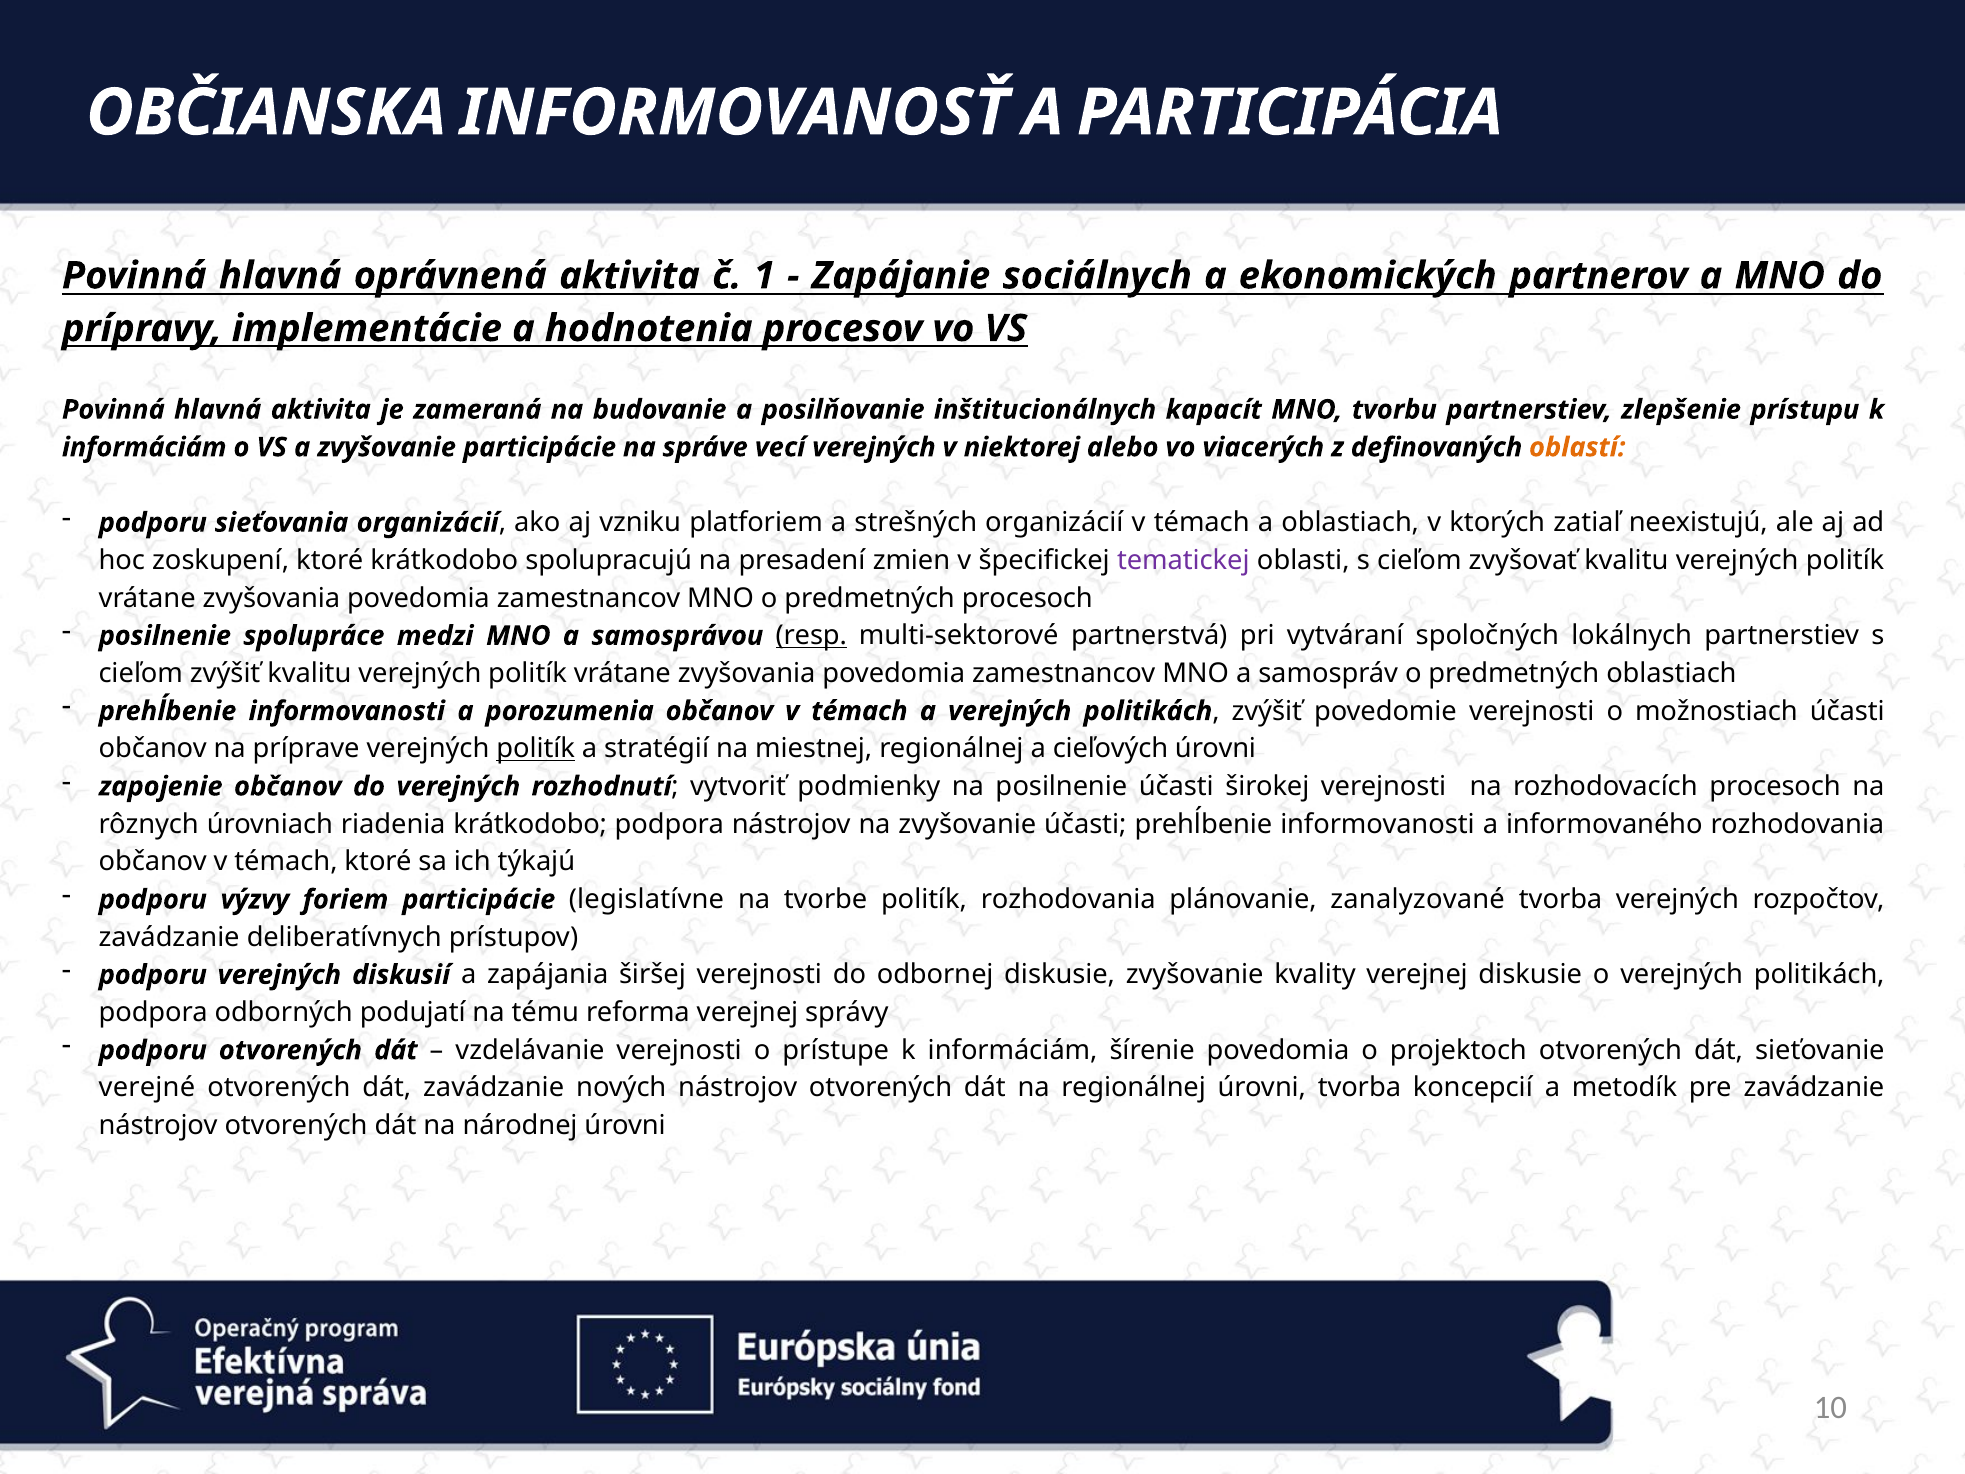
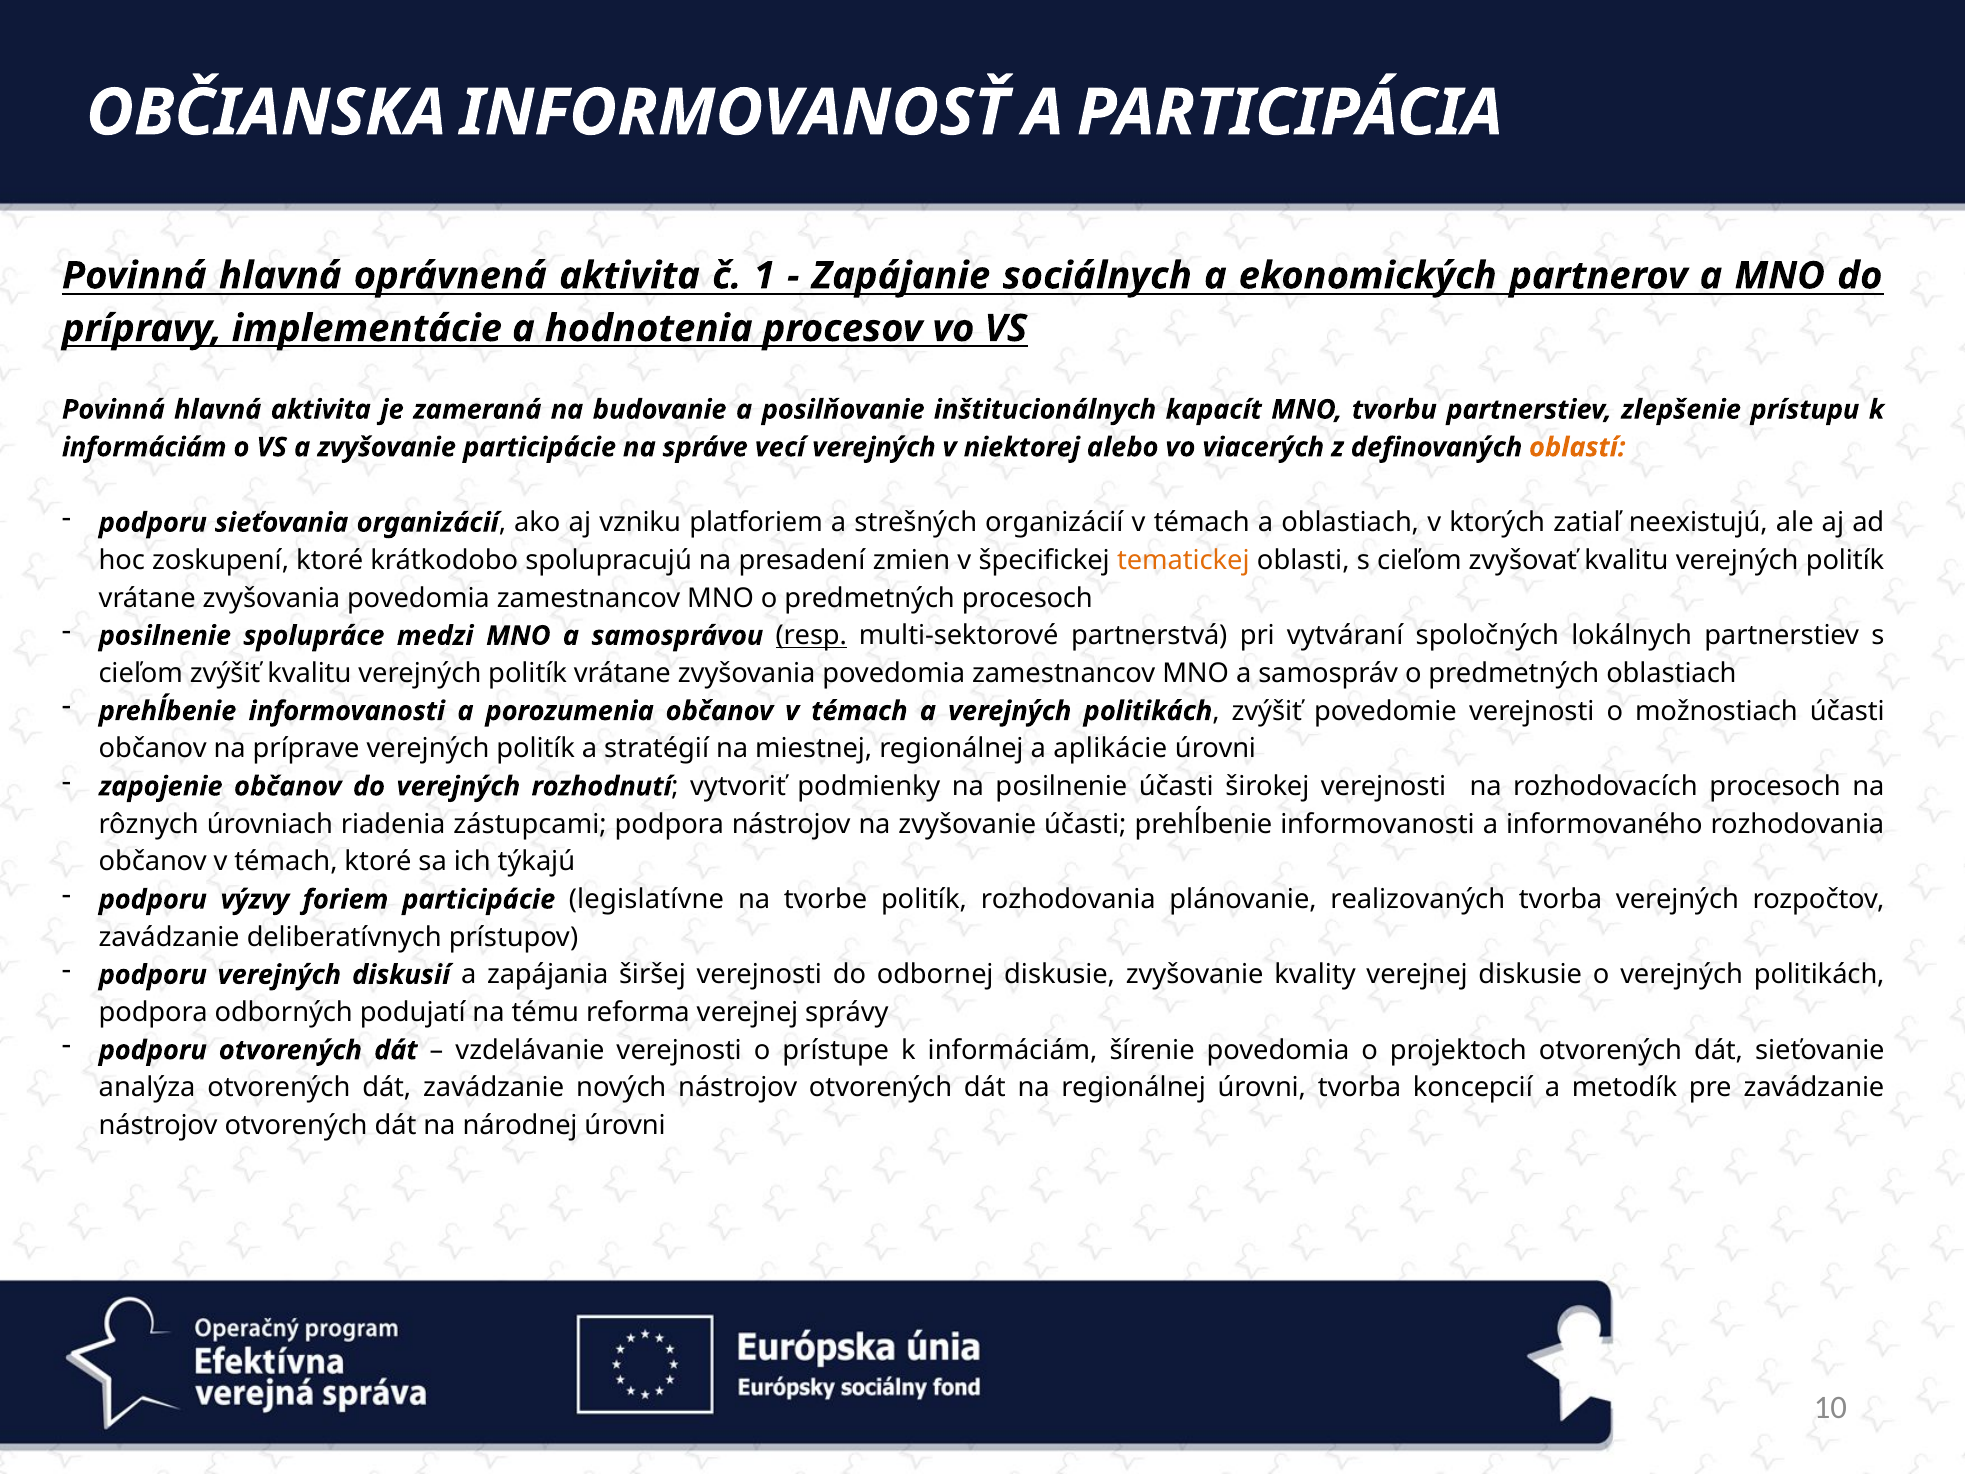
tematickej colour: purple -> orange
politík at (536, 749) underline: present -> none
cieľových: cieľových -> aplikácie
riadenia krátkodobo: krátkodobo -> zástupcami
zanalyzované: zanalyzované -> realizovaných
verejné: verejné -> analýza
